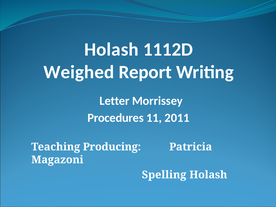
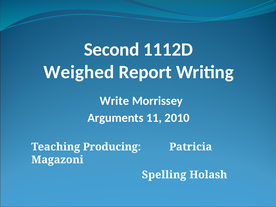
Holash at (111, 49): Holash -> Second
Letter: Letter -> Write
Procedures: Procedures -> Arguments
2011: 2011 -> 2010
